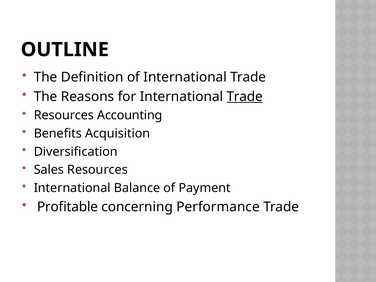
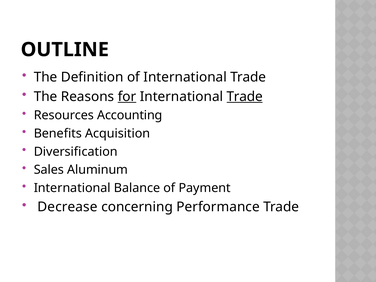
for underline: none -> present
Sales Resources: Resources -> Aluminum
Profitable: Profitable -> Decrease
